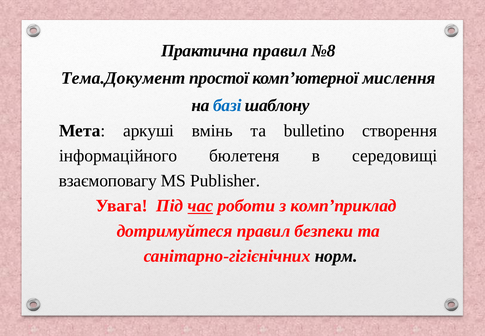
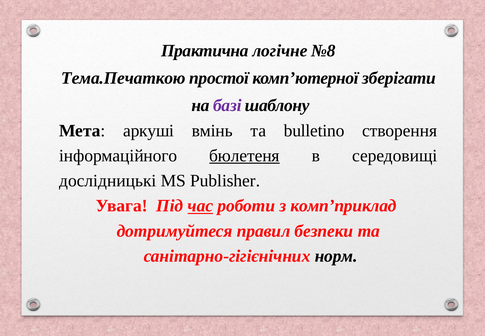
Практична правил: правил -> логічне
Тема.Документ: Тема.Документ -> Тема.Печаткою
мислення: мислення -> зберігати
базі colour: blue -> purple
бюлетеня underline: none -> present
взаємоповагу: взаємоповагу -> дослідницькі
